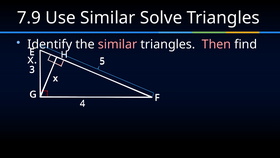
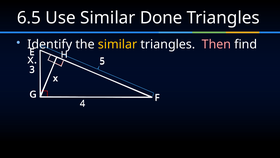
7.9: 7.9 -> 6.5
Solve: Solve -> Done
similar at (118, 44) colour: pink -> yellow
